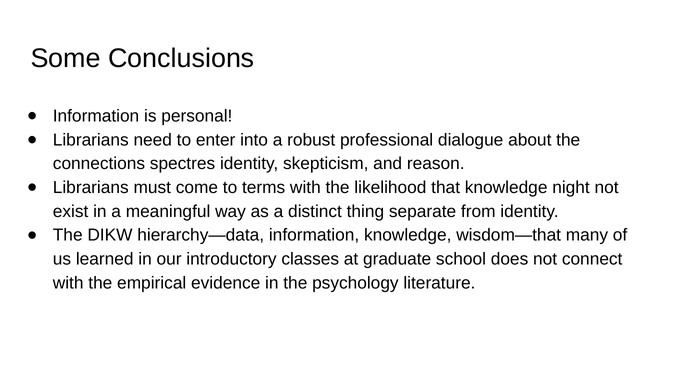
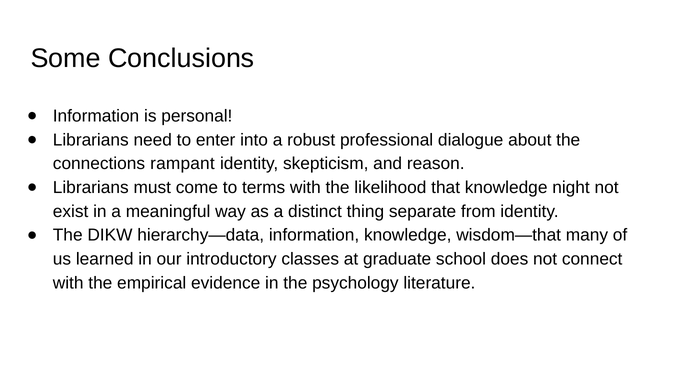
spectres: spectres -> rampant
